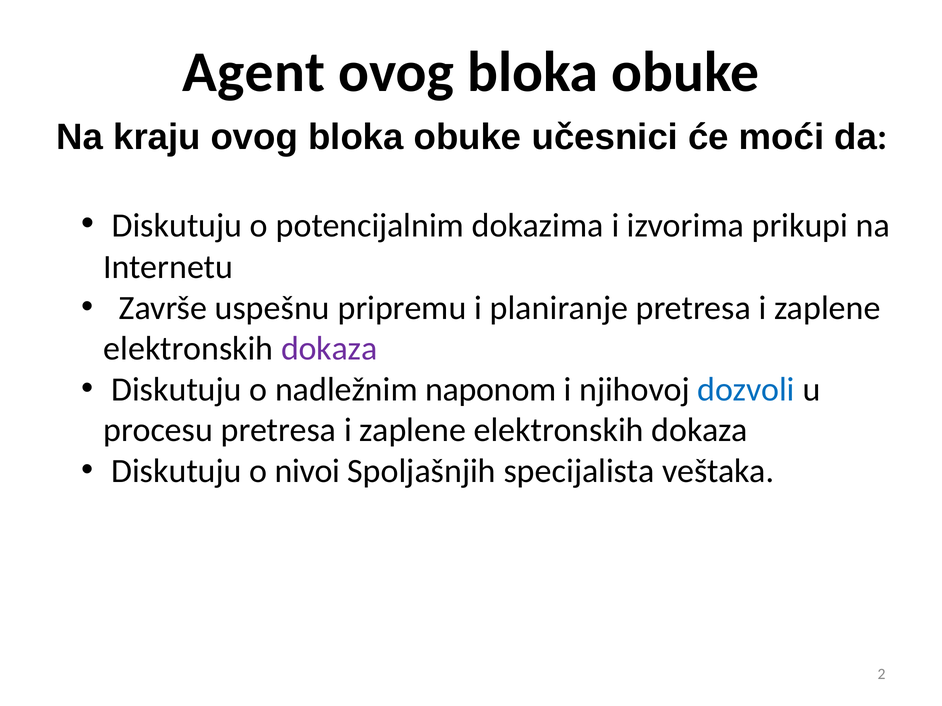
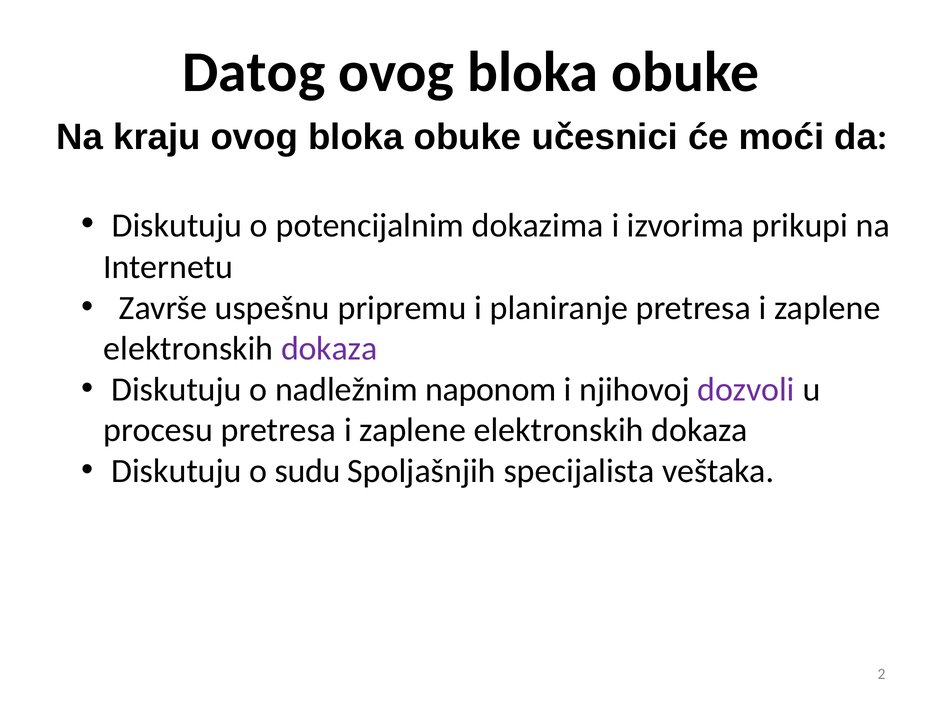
Agent: Agent -> Datog
dozvoli colour: blue -> purple
nivoi: nivoi -> sudu
